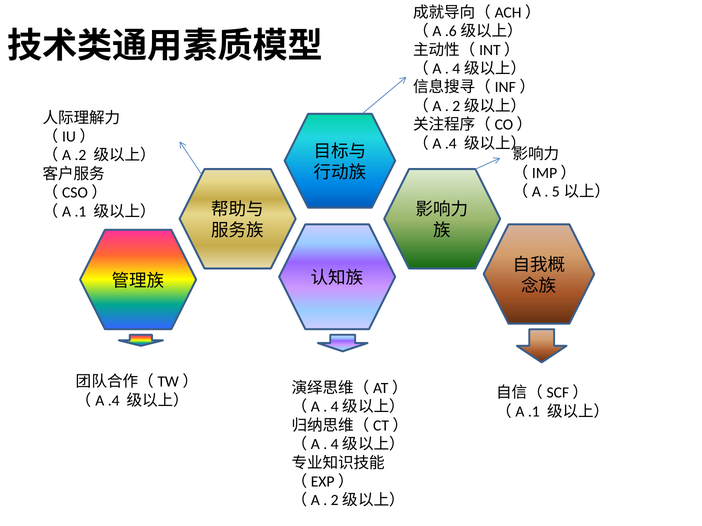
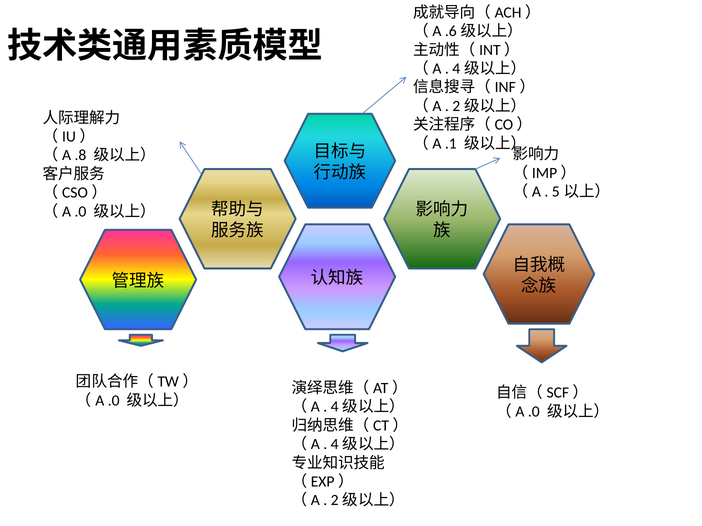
.4 at (451, 144): .4 -> .1
.2: .2 -> .8
.1 at (80, 212): .1 -> .0
.4 at (114, 401): .4 -> .0
.1 at (534, 412): .1 -> .0
